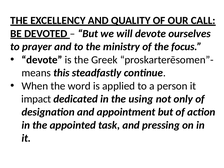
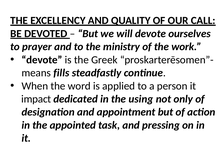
focus: focus -> work
this: this -> fills
